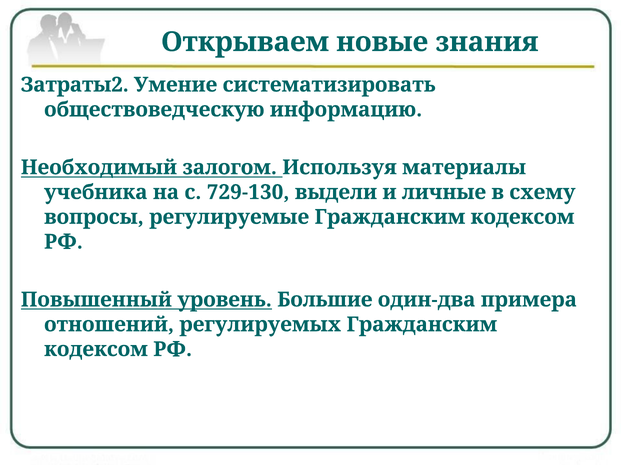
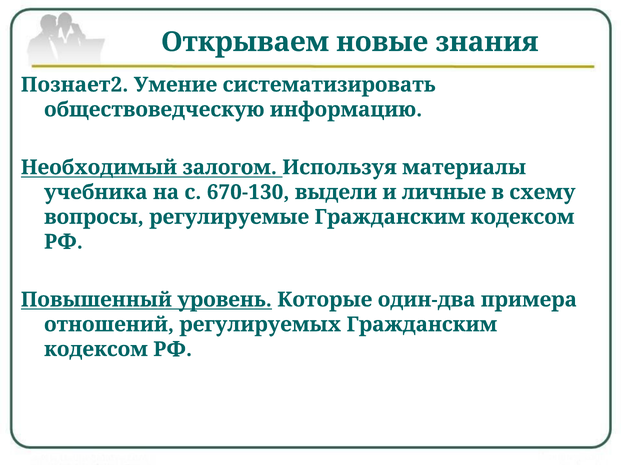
Затраты2: Затраты2 -> Познает2
729-130: 729-130 -> 670-130
Большие: Большие -> Которые
